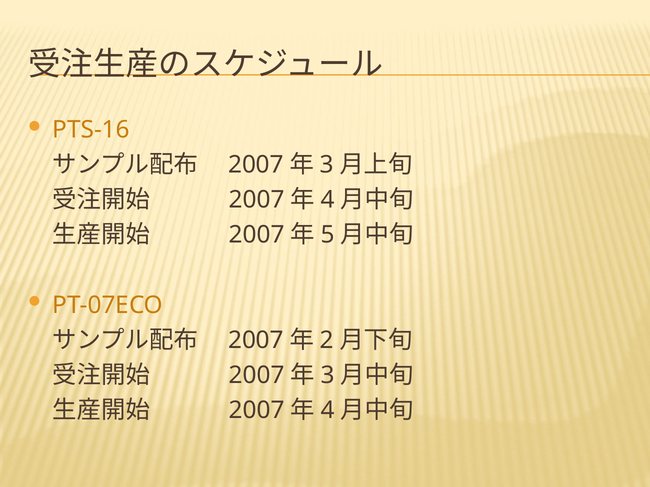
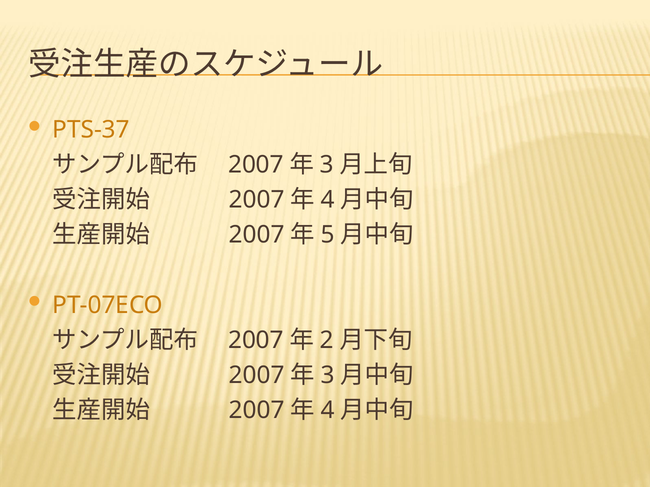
PTS-16: PTS-16 -> PTS-37
